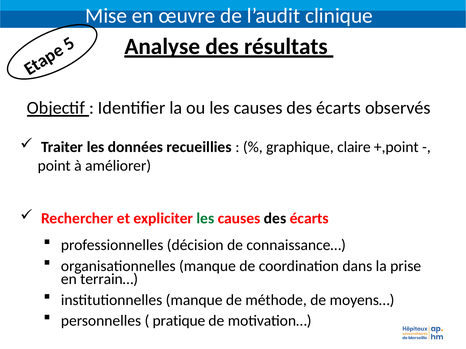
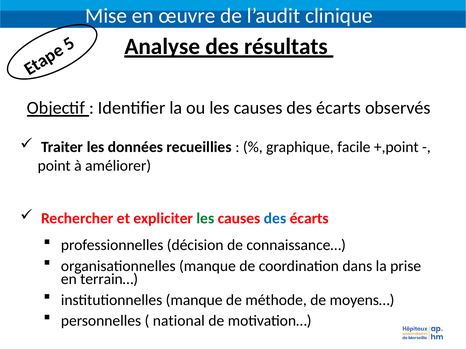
claire: claire -> facile
des at (275, 219) colour: black -> blue
pratique: pratique -> national
